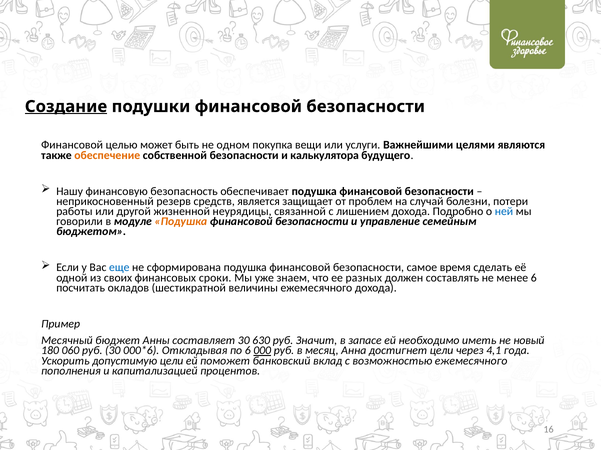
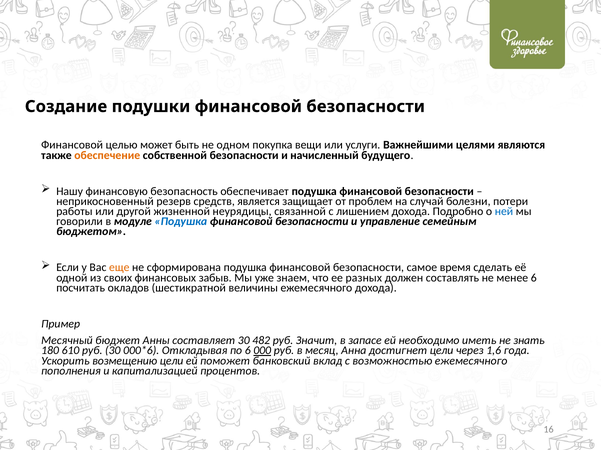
Создание underline: present -> none
калькулятора: калькулятора -> начисленный
Подушка at (181, 222) colour: orange -> blue
еще colour: blue -> orange
сроки: сроки -> забыв
630: 630 -> 482
новый: новый -> знать
060: 060 -> 610
4,1: 4,1 -> 1,6
допустимую: допустимую -> возмещению
